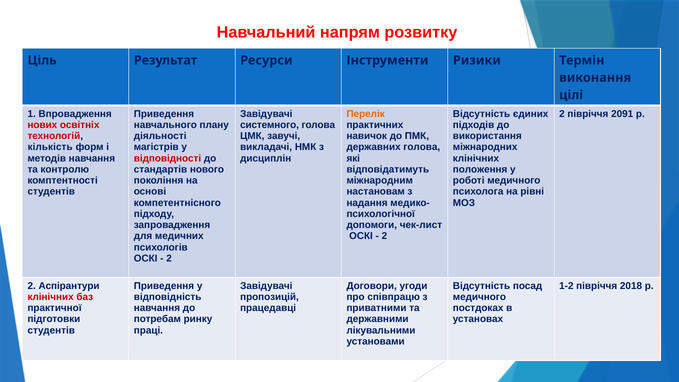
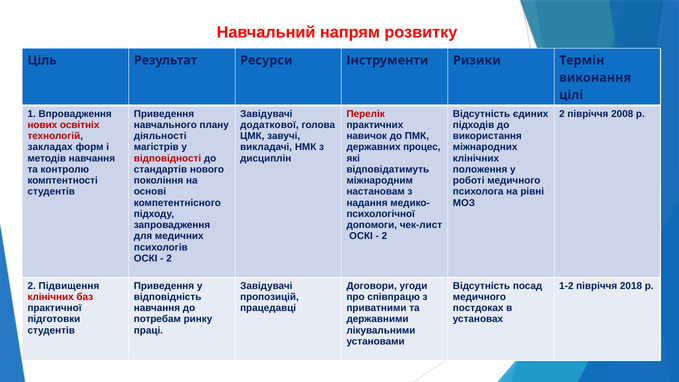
Перелік colour: orange -> red
2091: 2091 -> 2008
системного: системного -> додаткової
кількість: кількість -> закладах
державних голова: голова -> процес
Аспірантури: Аспірантури -> Підвищення
